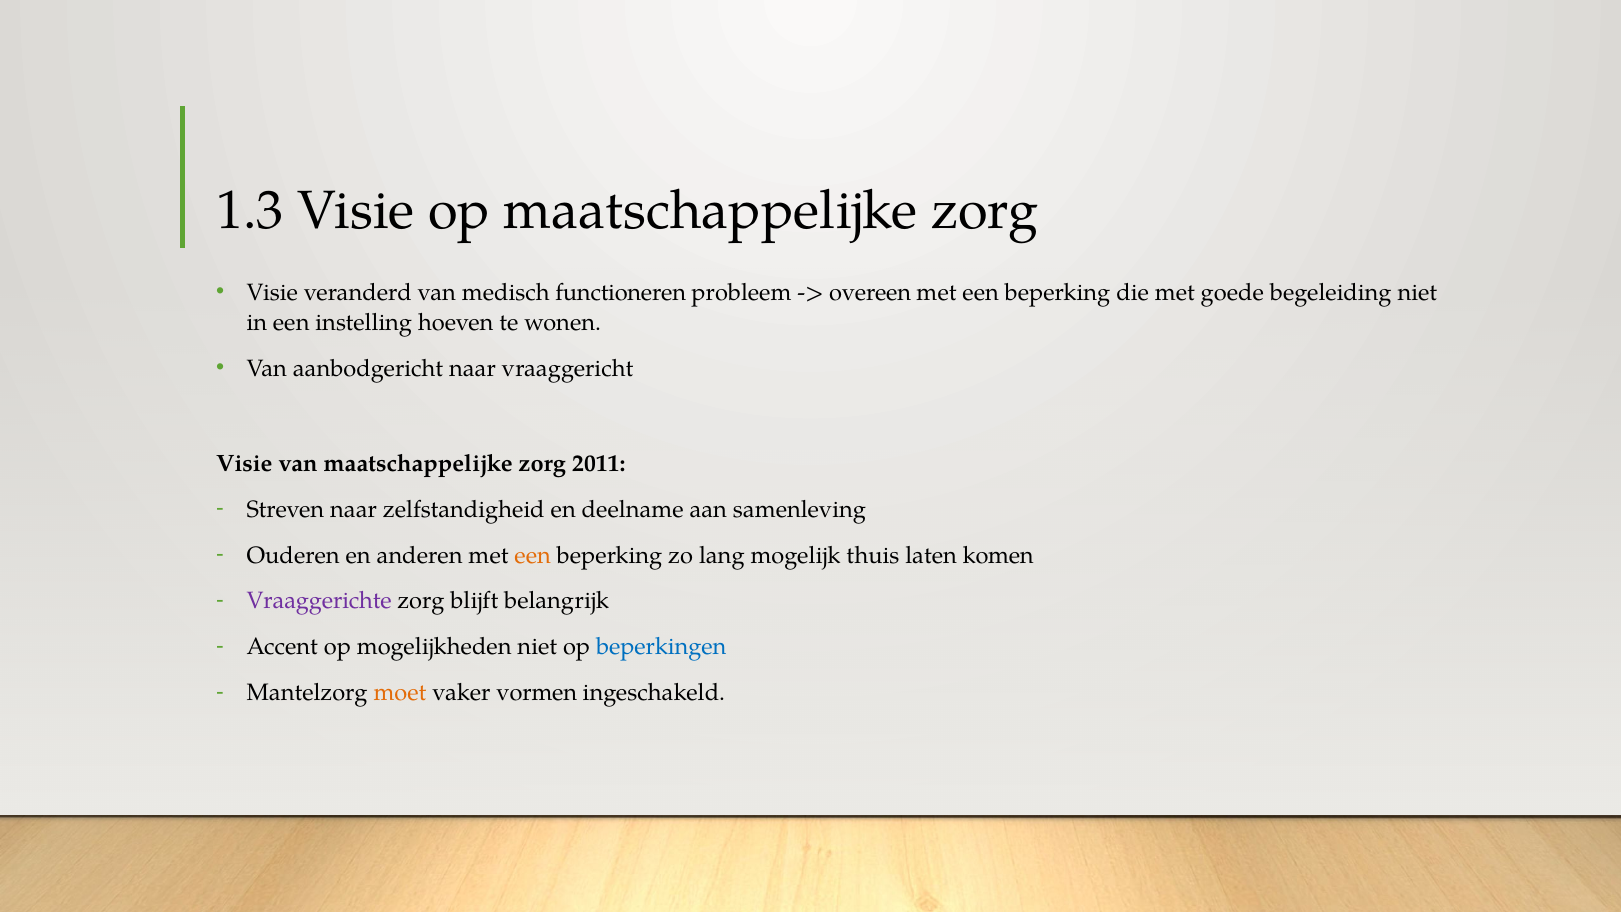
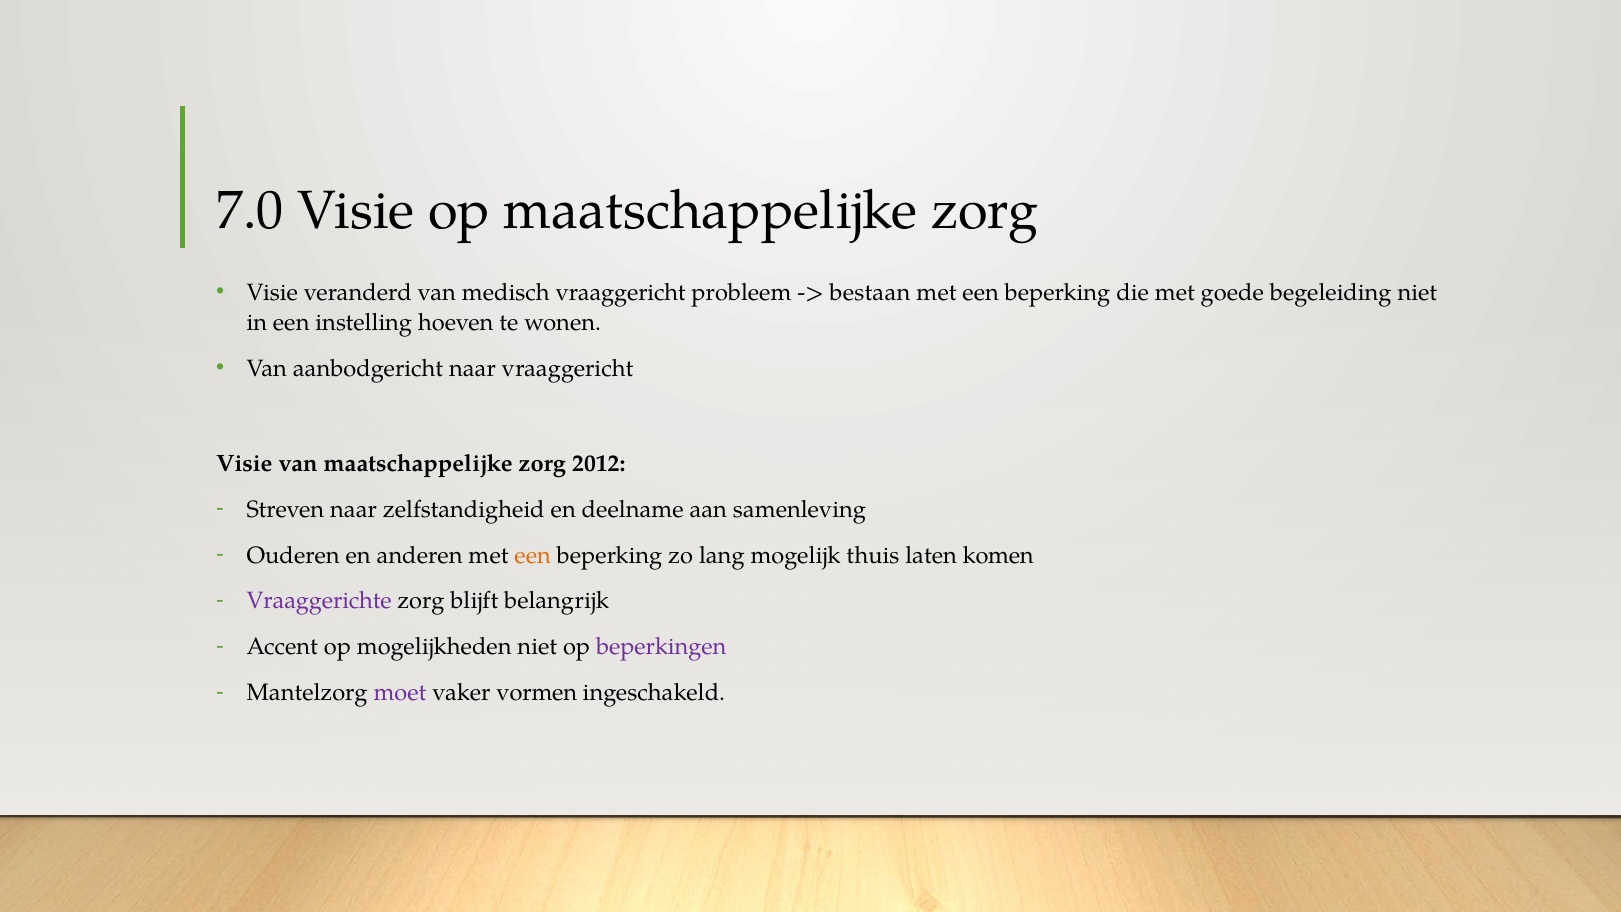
1.3: 1.3 -> 7.0
medisch functioneren: functioneren -> vraaggericht
overeen: overeen -> bestaan
2011: 2011 -> 2012
beperkingen colour: blue -> purple
moet colour: orange -> purple
